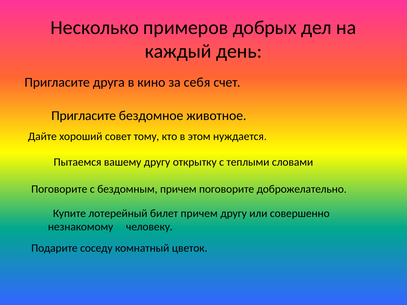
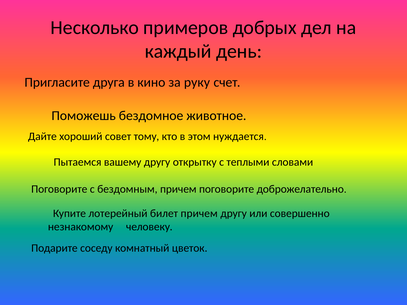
себя: себя -> руку
Пригласите at (84, 116): Пригласите -> Поможешь
